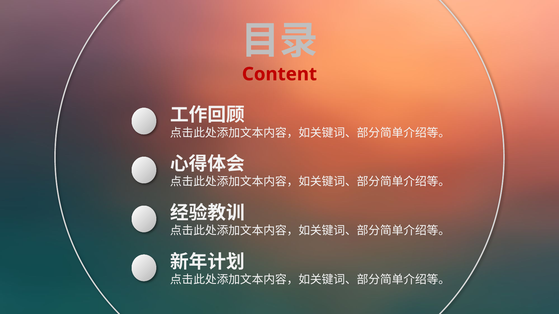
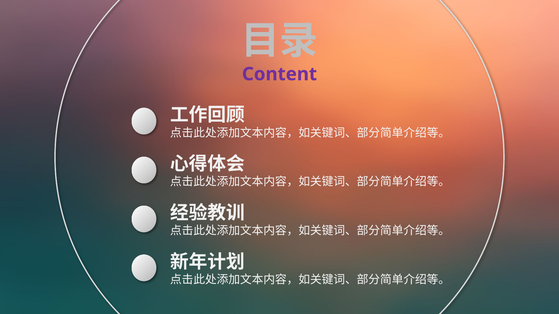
Content colour: red -> purple
